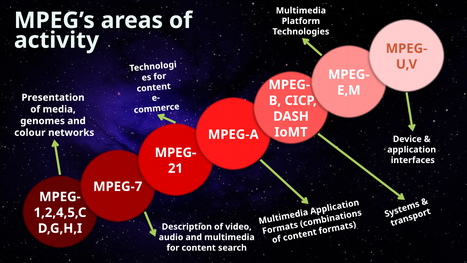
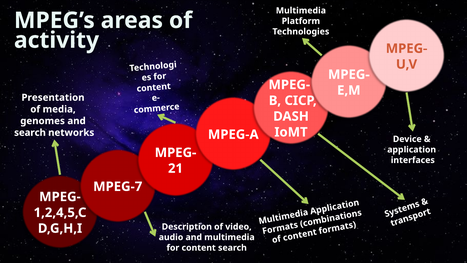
colour at (30, 132): colour -> search
